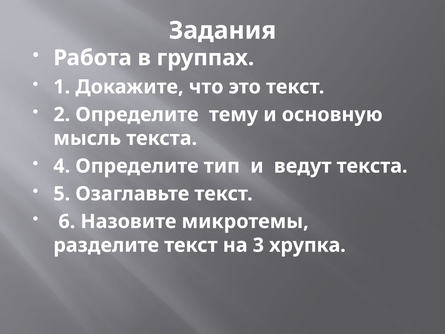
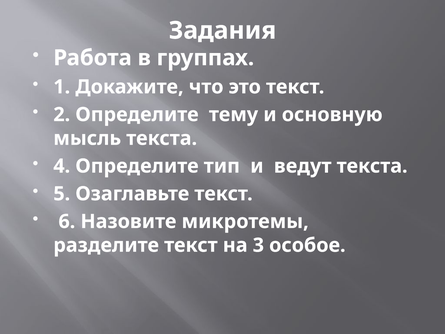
хрупка: хрупка -> особое
